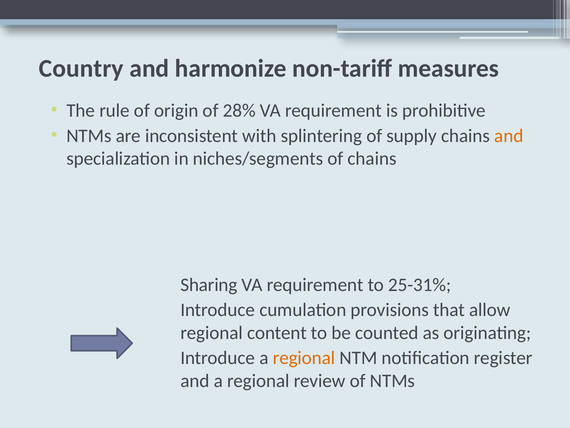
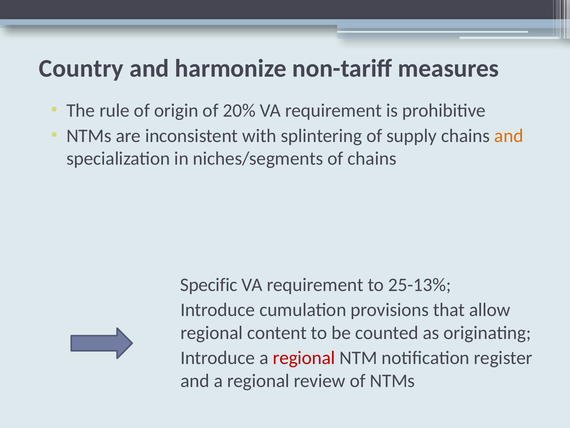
28%: 28% -> 20%
Sharing: Sharing -> Specific
25-31%: 25-31% -> 25-13%
regional at (304, 358) colour: orange -> red
